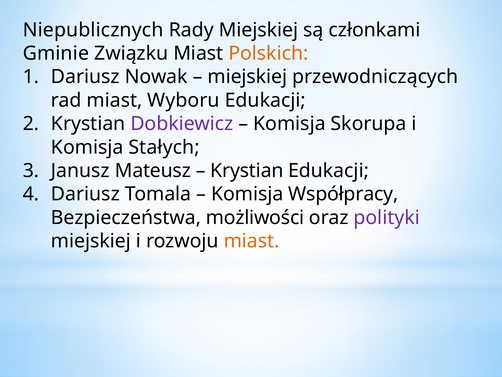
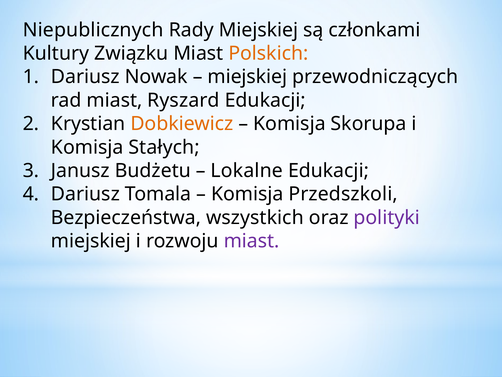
Gminie: Gminie -> Kultury
Wyboru: Wyboru -> Ryszard
Dobkiewicz colour: purple -> orange
Mateusz: Mateusz -> Budżetu
Krystian at (247, 170): Krystian -> Lokalne
Współpracy: Współpracy -> Przedszkoli
możliwości: możliwości -> wszystkich
miast at (252, 241) colour: orange -> purple
